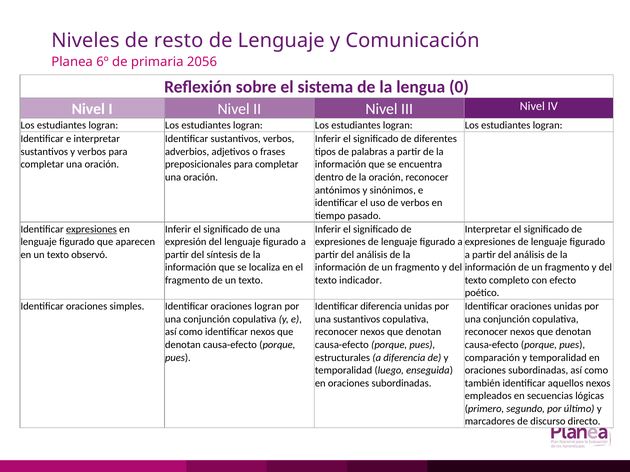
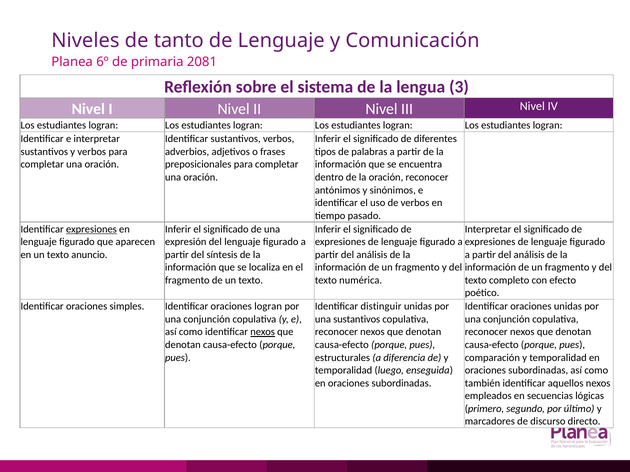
resto: resto -> tanto
2056: 2056 -> 2081
0: 0 -> 3
observó: observó -> anuncio
indicador: indicador -> numérica
Identificar diferencia: diferencia -> distinguir
nexos at (263, 332) underline: none -> present
